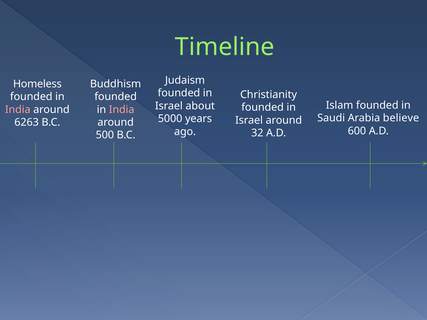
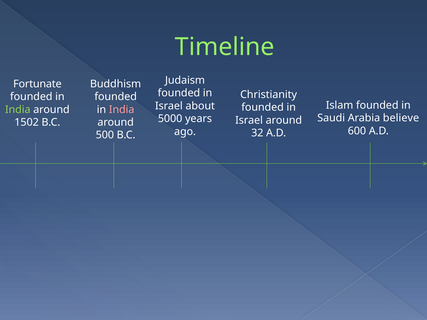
Homeless: Homeless -> Fortunate
India at (18, 110) colour: pink -> light green
6263: 6263 -> 1502
